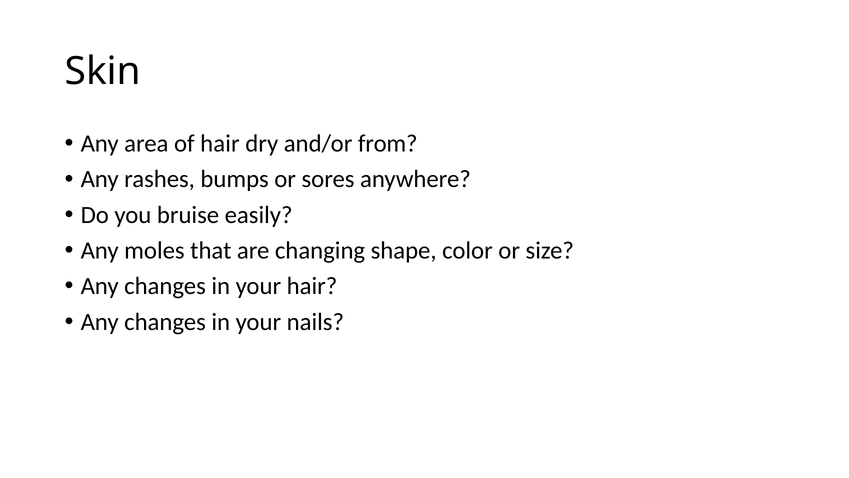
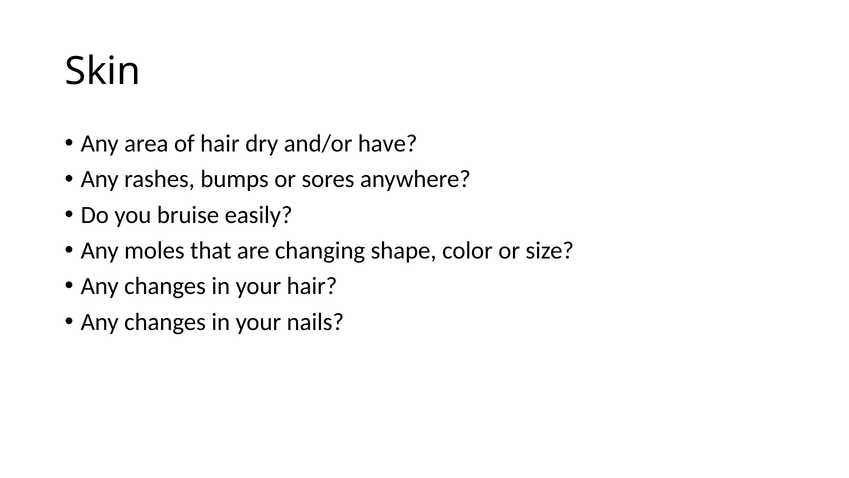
from: from -> have
